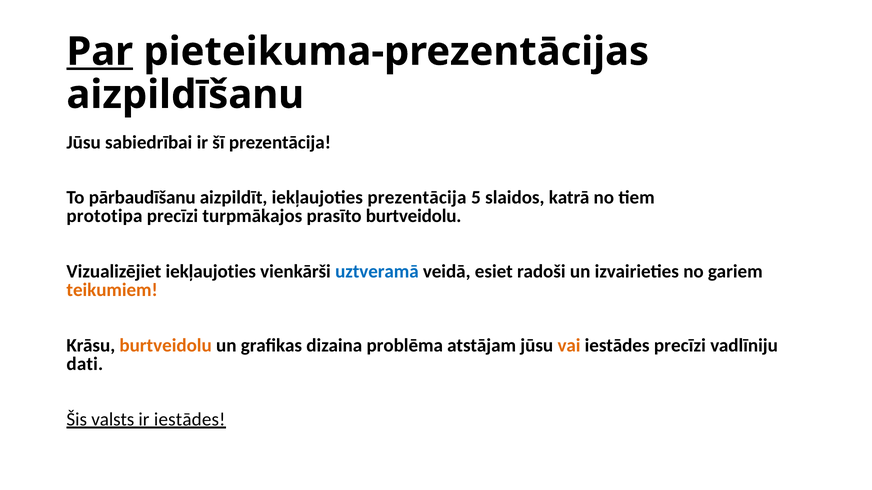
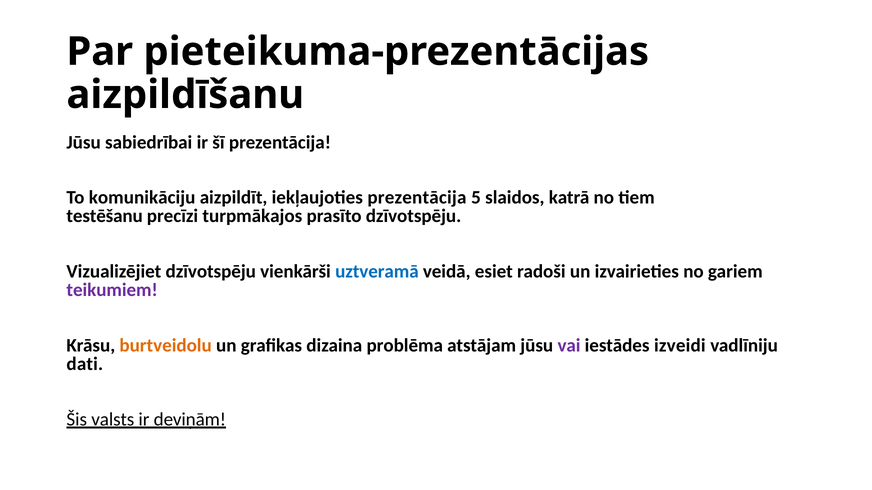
Par underline: present -> none
pārbaudīšanu: pārbaudīšanu -> komunikāciju
prototipa: prototipa -> testēšanu
prasīto burtveidolu: burtveidolu -> dzīvotspēju
Vizualizējiet iekļaujoties: iekļaujoties -> dzīvotspēju
teikumiem colour: orange -> purple
vai colour: orange -> purple
iestādes precīzi: precīzi -> izveidi
ir iestādes: iestādes -> deviņām
